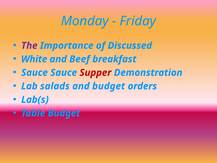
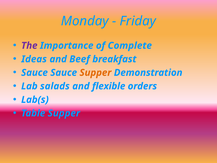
Discussed: Discussed -> Complete
White: White -> Ideas
Supper at (95, 73) colour: red -> orange
and budget: budget -> flexible
Table Budget: Budget -> Supper
